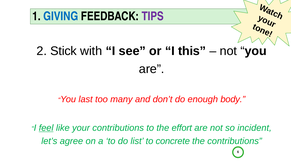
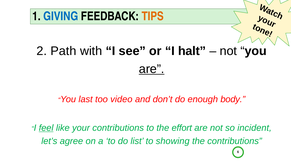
TIPS colour: purple -> orange
Stick: Stick -> Path
this: this -> halt
are at (152, 69) underline: none -> present
many: many -> video
concrete: concrete -> showing
